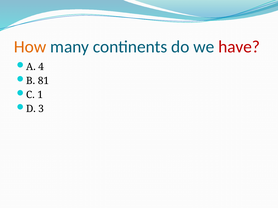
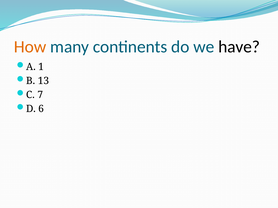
have colour: red -> black
4: 4 -> 1
81: 81 -> 13
1: 1 -> 7
3: 3 -> 6
